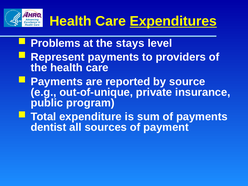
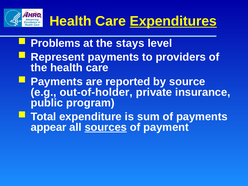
out-of-unique: out-of-unique -> out-of-holder
dentist: dentist -> appear
sources underline: none -> present
